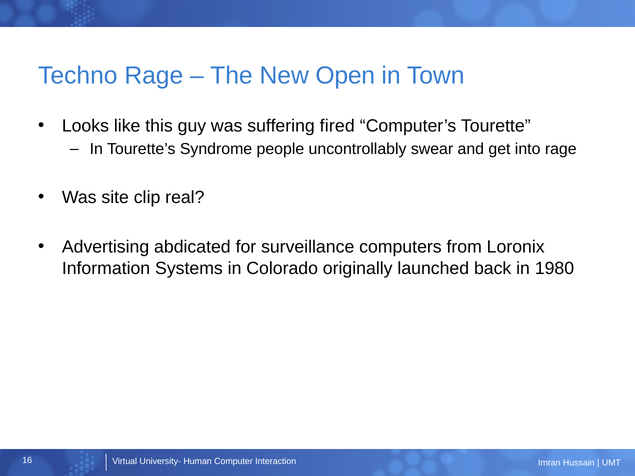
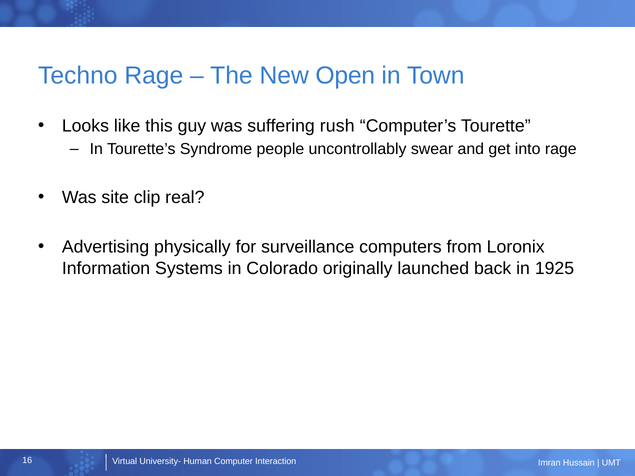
fired: fired -> rush
abdicated: abdicated -> physically
1980: 1980 -> 1925
